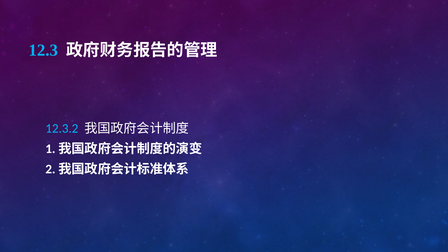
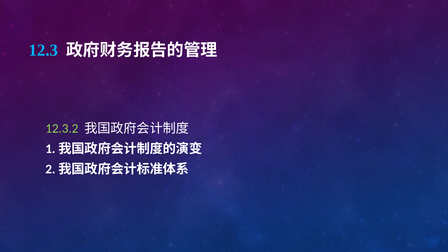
12.3.2 colour: light blue -> light green
